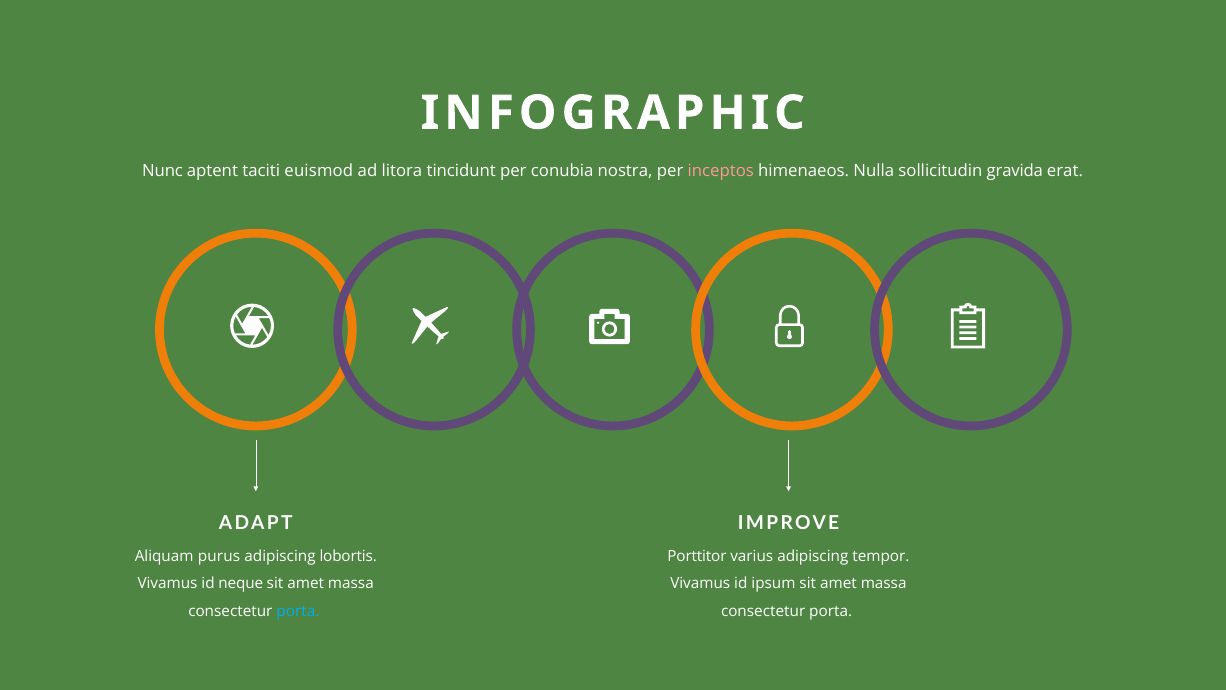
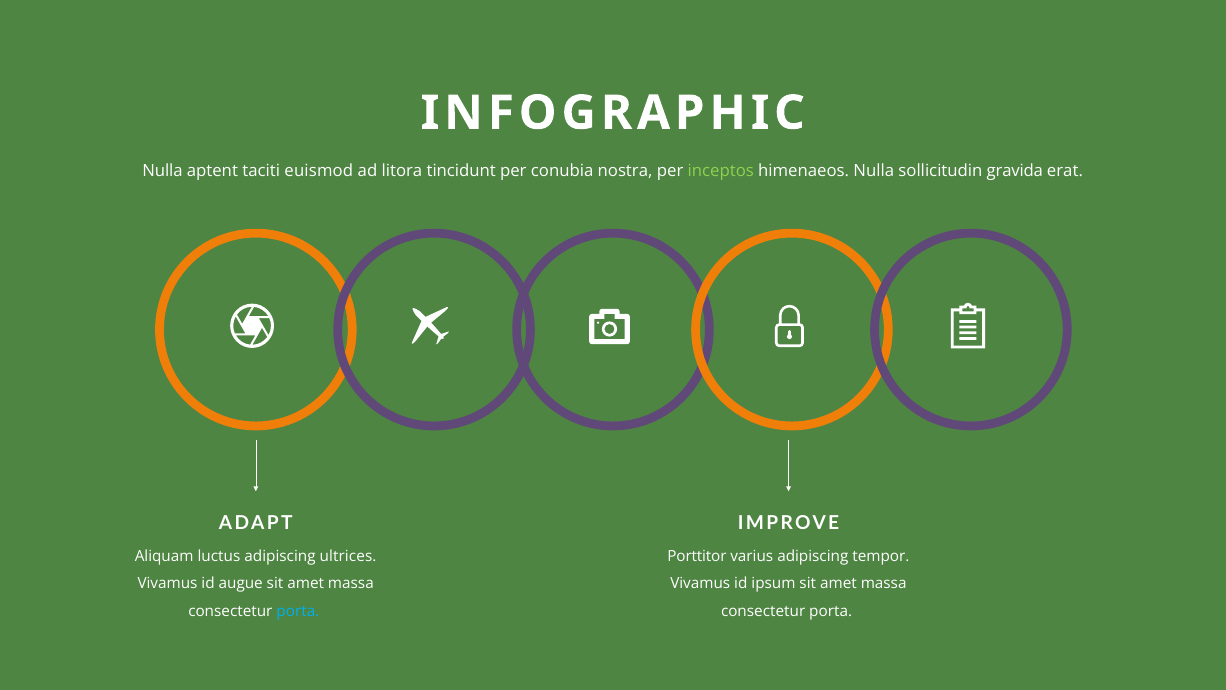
Nunc at (163, 170): Nunc -> Nulla
inceptos colour: pink -> light green
purus: purus -> luctus
lobortis: lobortis -> ultrices
neque: neque -> augue
